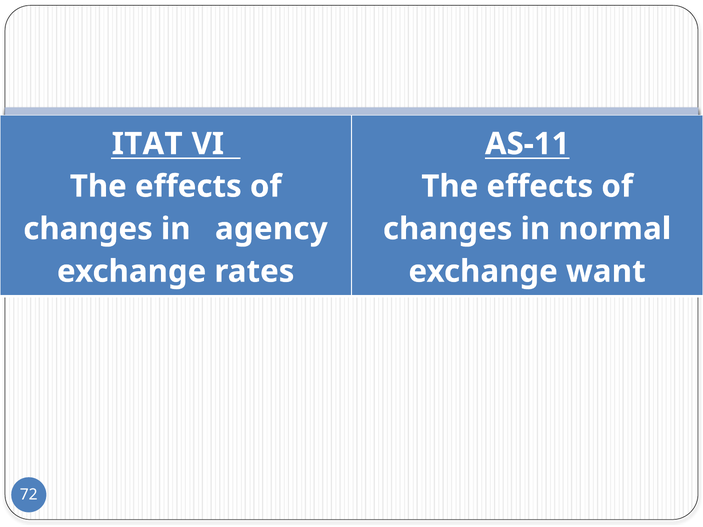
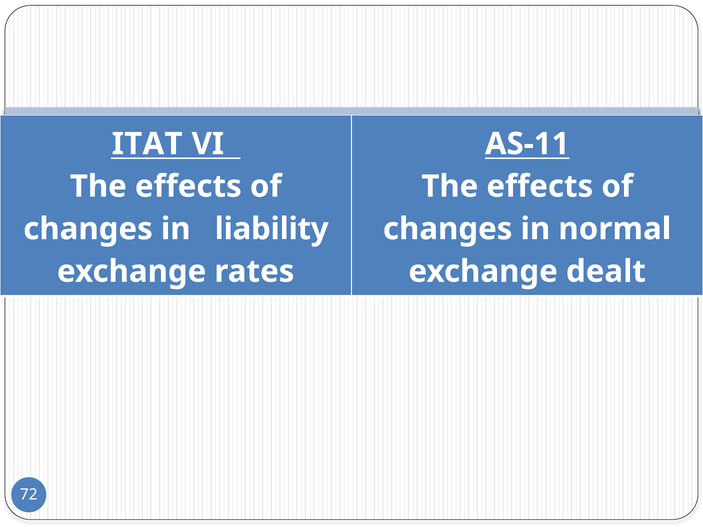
agency: agency -> liability
want: want -> dealt
